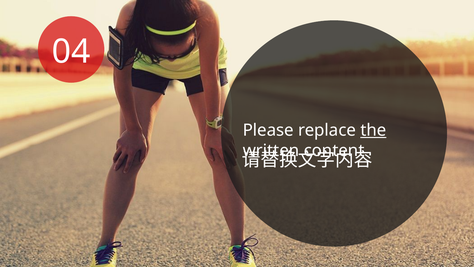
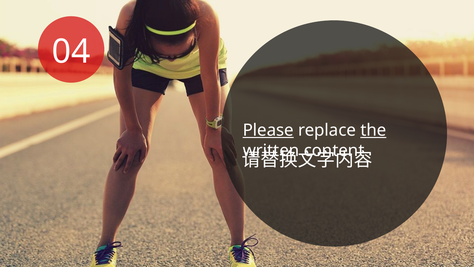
Please underline: none -> present
